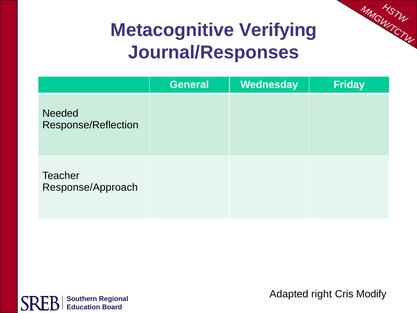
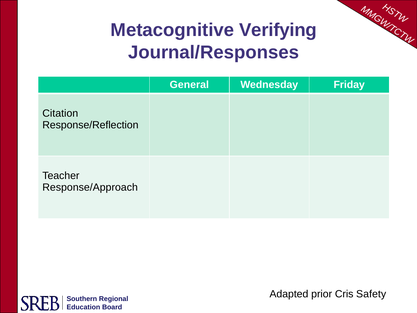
Needed: Needed -> Citation
right: right -> prior
Modify: Modify -> Safety
